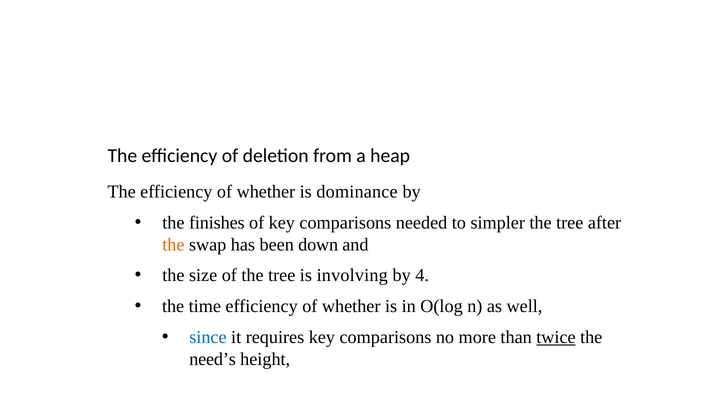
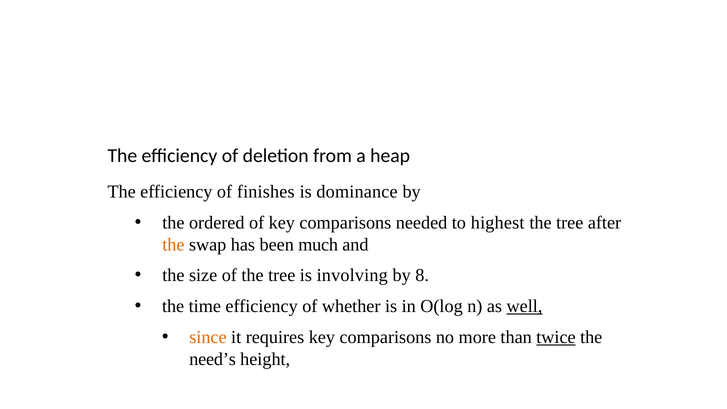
The efficiency of whether: whether -> finishes
finishes: finishes -> ordered
simpler: simpler -> highest
down: down -> much
4: 4 -> 8
well underline: none -> present
since colour: blue -> orange
